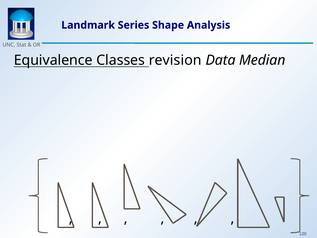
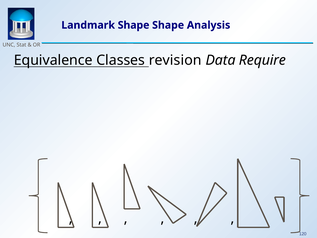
Landmark Series: Series -> Shape
Median: Median -> Require
